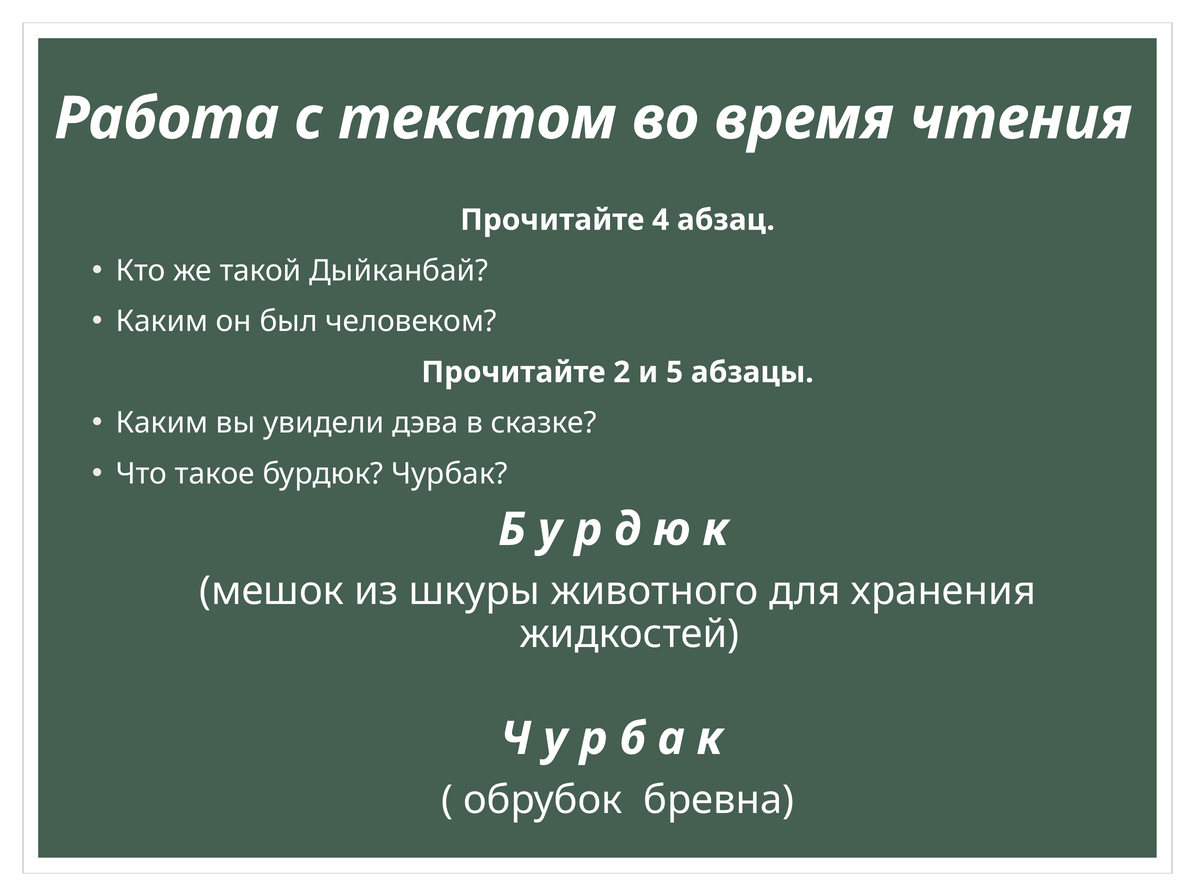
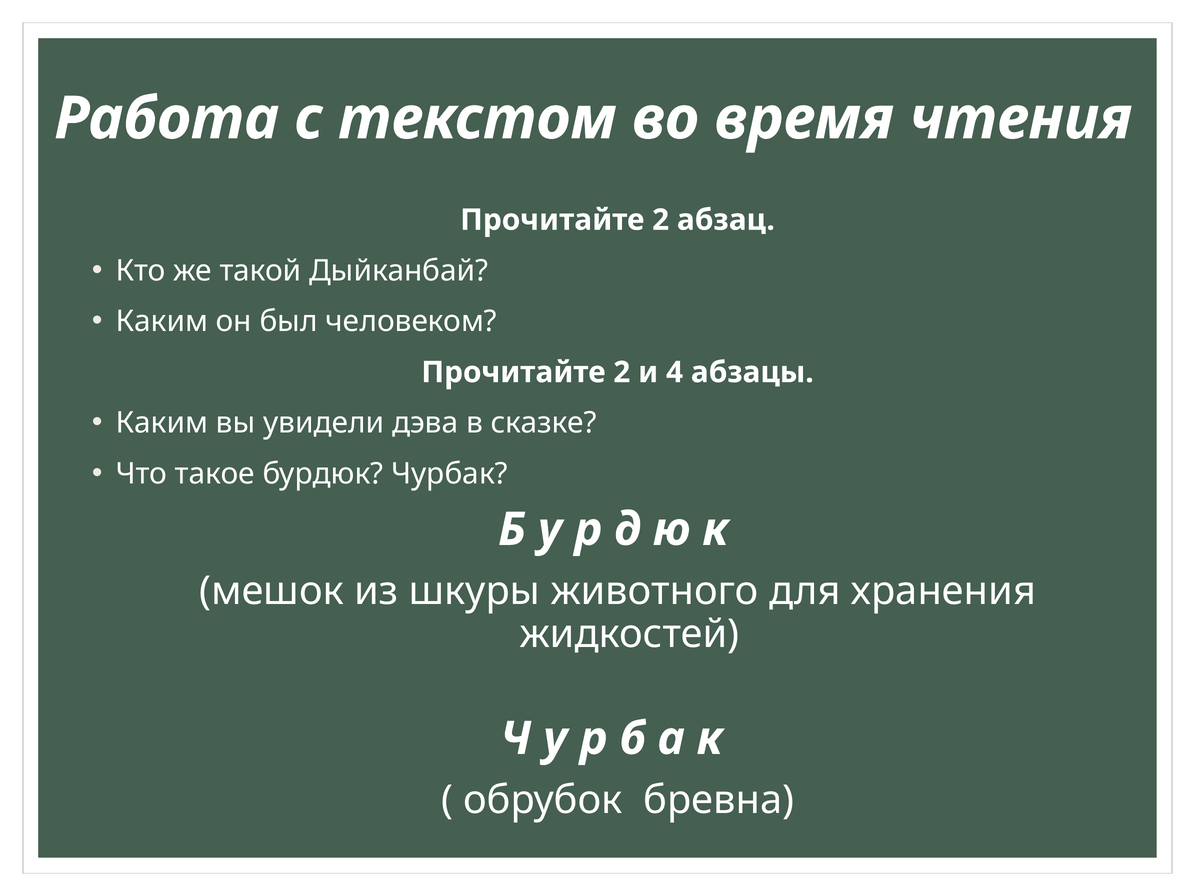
4 at (661, 220): 4 -> 2
5: 5 -> 4
